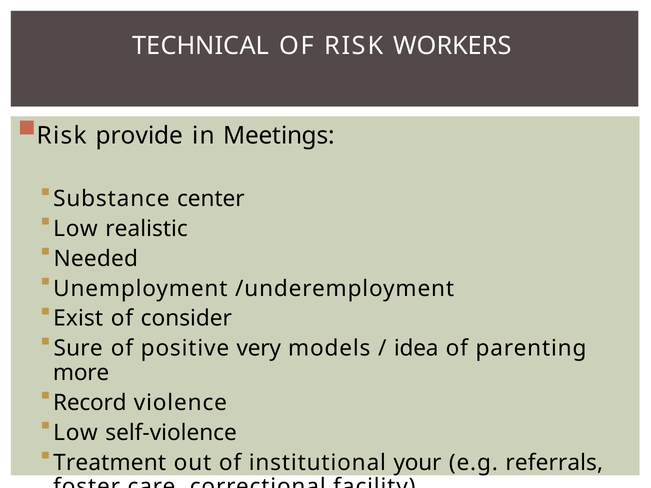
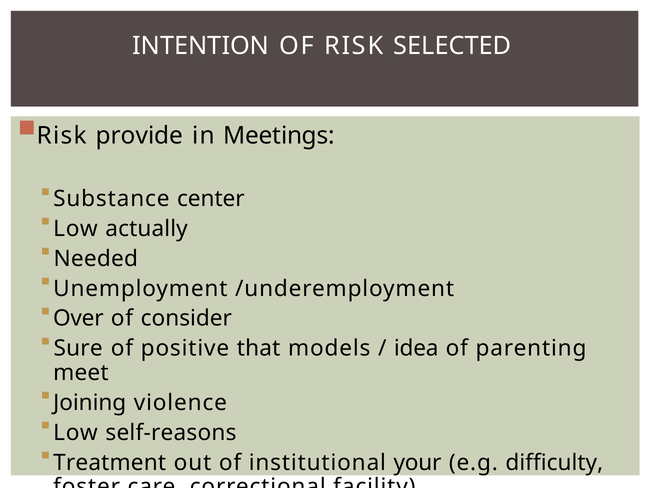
TECHNICAL: TECHNICAL -> INTENTION
WORKERS: WORKERS -> SELECTED
realistic: realistic -> actually
Exist: Exist -> Over
very: very -> that
more: more -> meet
Record: Record -> Joining
self-violence: self-violence -> self-reasons
referrals: referrals -> difficulty
